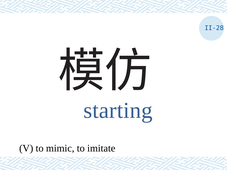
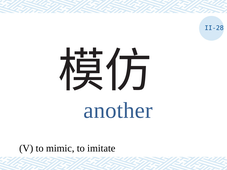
starting: starting -> another
